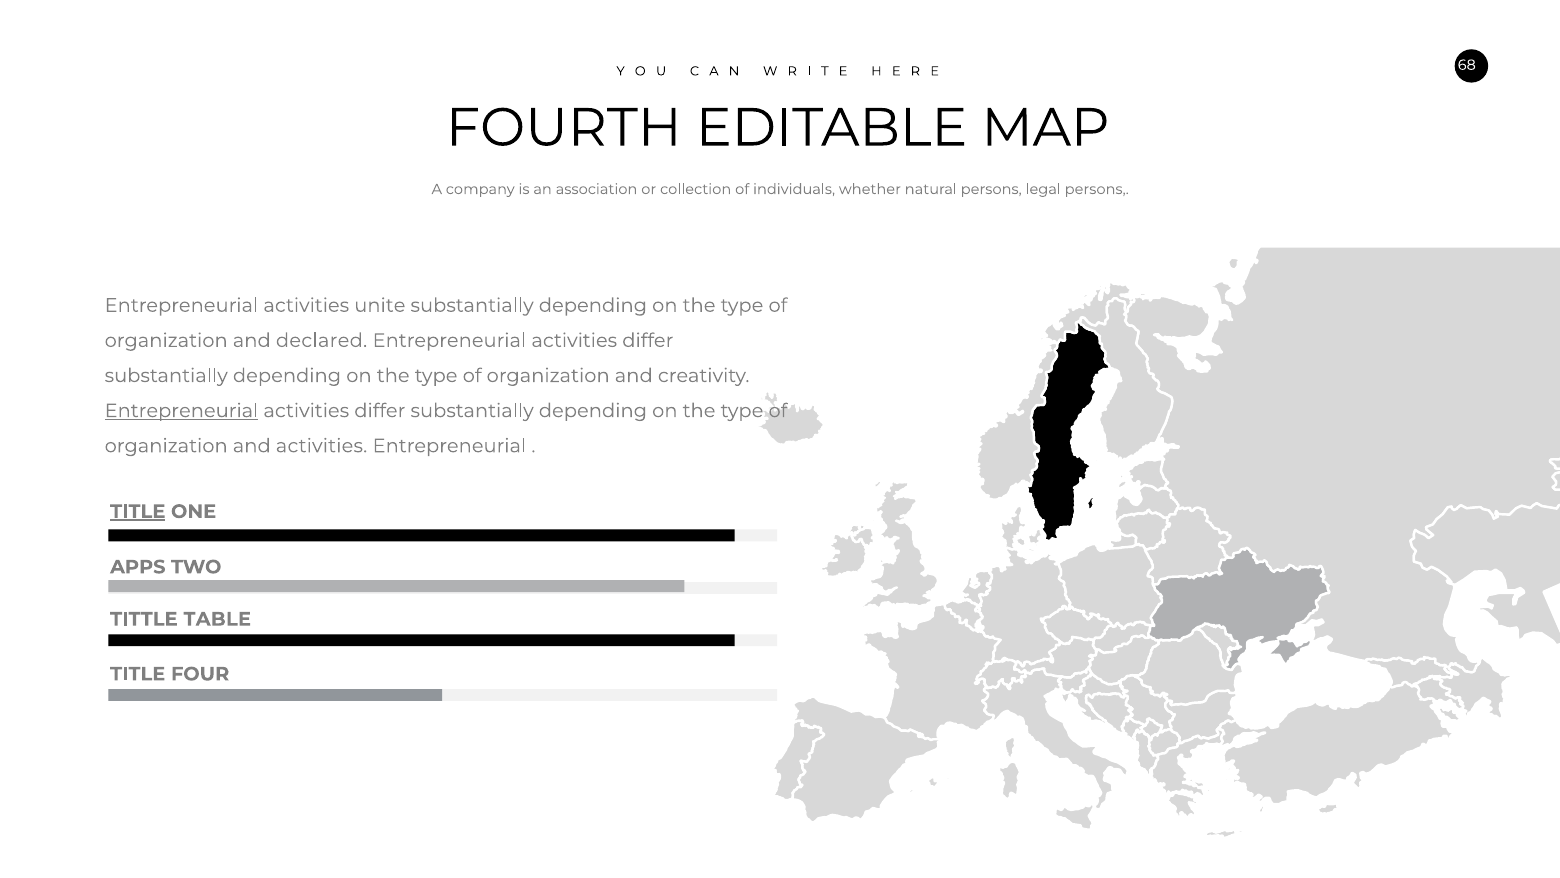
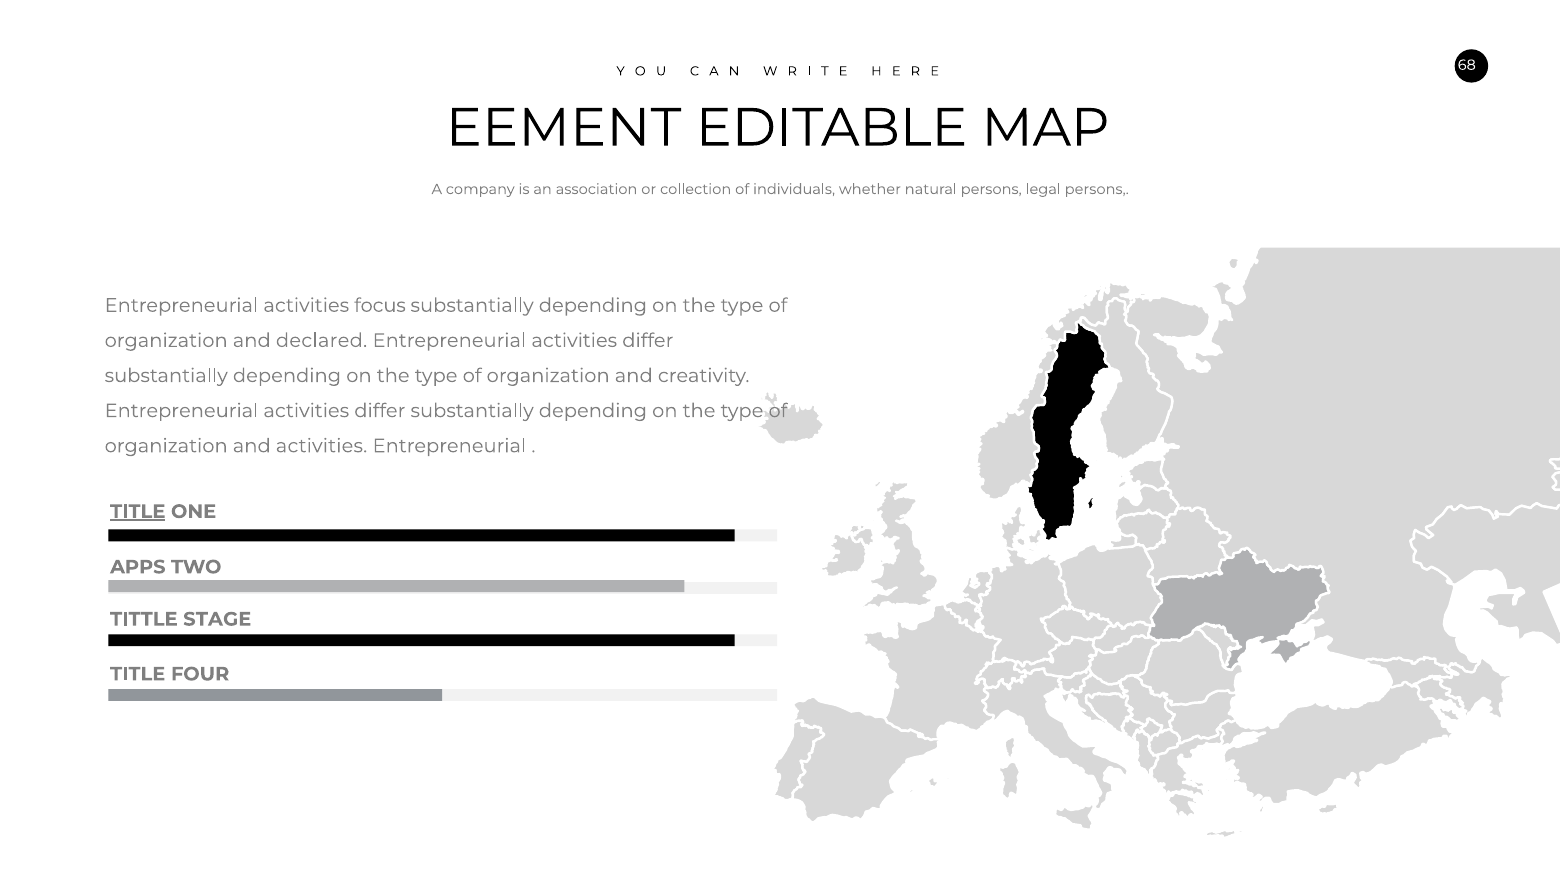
FOURTH: FOURTH -> EEMENT
unite: unite -> focus
Entrepreneurial at (181, 411) underline: present -> none
TABLE: TABLE -> STAGE
